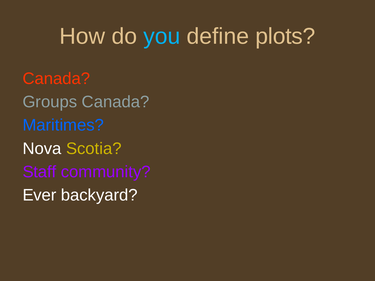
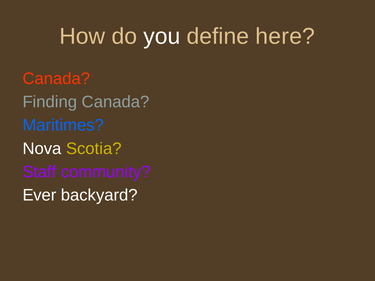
you colour: light blue -> white
plots: plots -> here
Groups: Groups -> Finding
